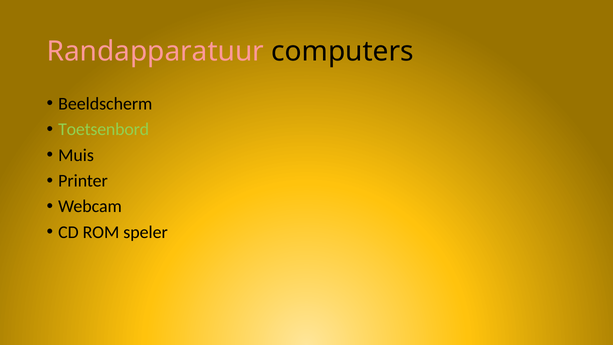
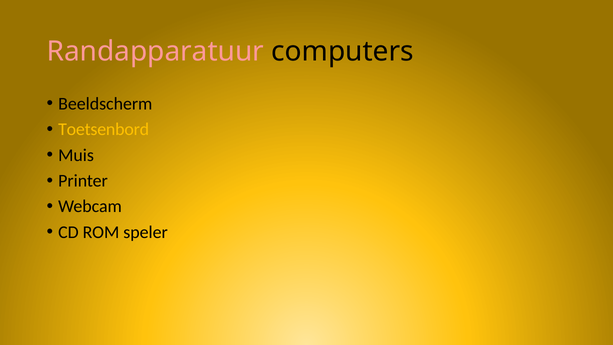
Toetsenbord colour: light green -> yellow
